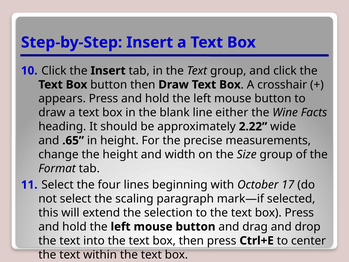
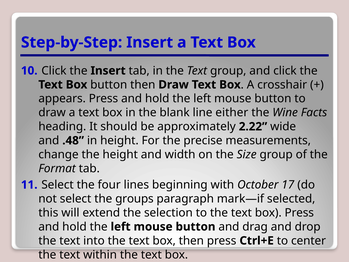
.65: .65 -> .48
scaling: scaling -> groups
